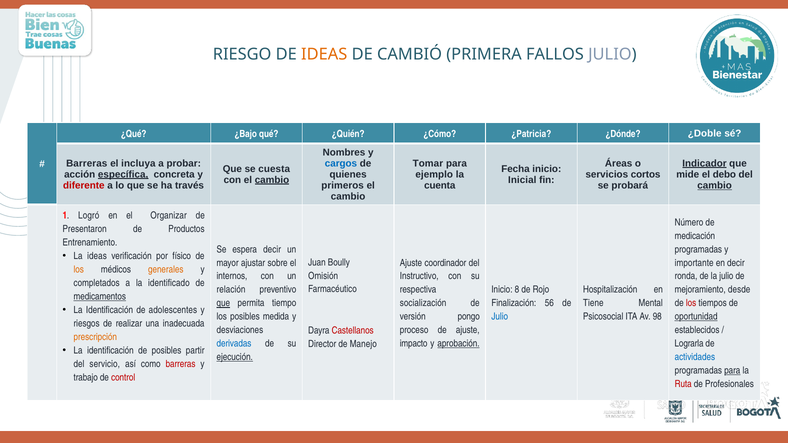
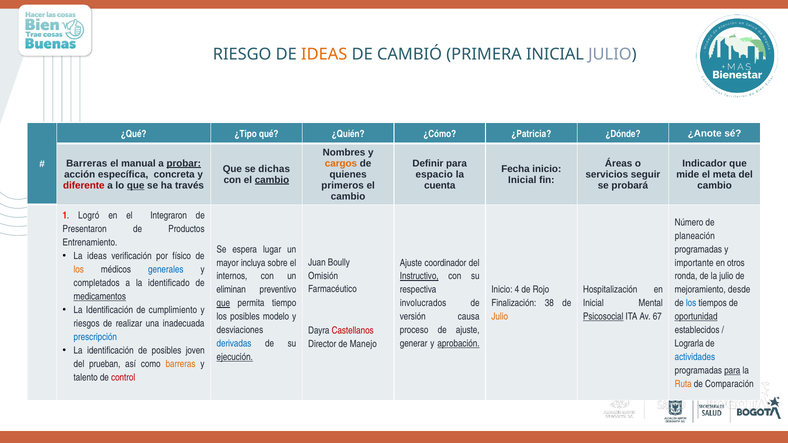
PRIMERA FALLOS: FALLOS -> INICIAL
¿Bajo: ¿Bajo -> ¿Tipo
¿Doble: ¿Doble -> ¿Anote
incluya: incluya -> manual
probar underline: none -> present
cargos colour: blue -> orange
Tomar: Tomar -> Definir
Indicador underline: present -> none
cuesta: cuesta -> dichas
específica underline: present -> none
ejemplo: ejemplo -> espacio
cortos: cortos -> seguir
debo: debo -> meta
que at (136, 185) underline: none -> present
cambio at (715, 185) underline: present -> none
Organizar: Organizar -> Integraron
medicación: medicación -> planeación
espera decir: decir -> lugar
ajustar: ajustar -> incluya
en decir: decir -> otros
generales colour: orange -> blue
Instructivo underline: none -> present
relación: relación -> eliminan
8: 8 -> 4
socialización: socialización -> involucrados
56: 56 -> 38
Tiene at (593, 303): Tiene -> Inicial
los at (691, 303) colour: red -> blue
adolescentes: adolescentes -> cumplimiento
medida: medida -> modelo
pongo: pongo -> causa
Julio at (500, 317) colour: blue -> orange
Psicosocial underline: none -> present
98: 98 -> 67
prescripción colour: orange -> blue
impacto: impacto -> generar
partir: partir -> joven
servicio: servicio -> prueban
barreras at (181, 364) colour: red -> orange
trabajo: trabajo -> talento
Ruta colour: red -> orange
Profesionales: Profesionales -> Comparación
